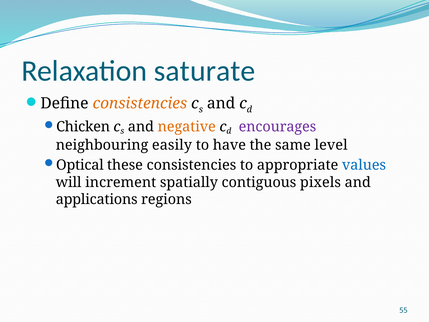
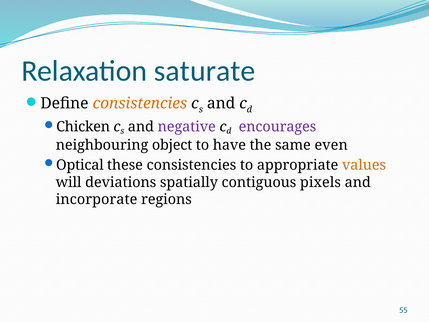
negative colour: orange -> purple
easily: easily -> object
level: level -> even
values colour: blue -> orange
increment: increment -> deviations
applications: applications -> incorporate
